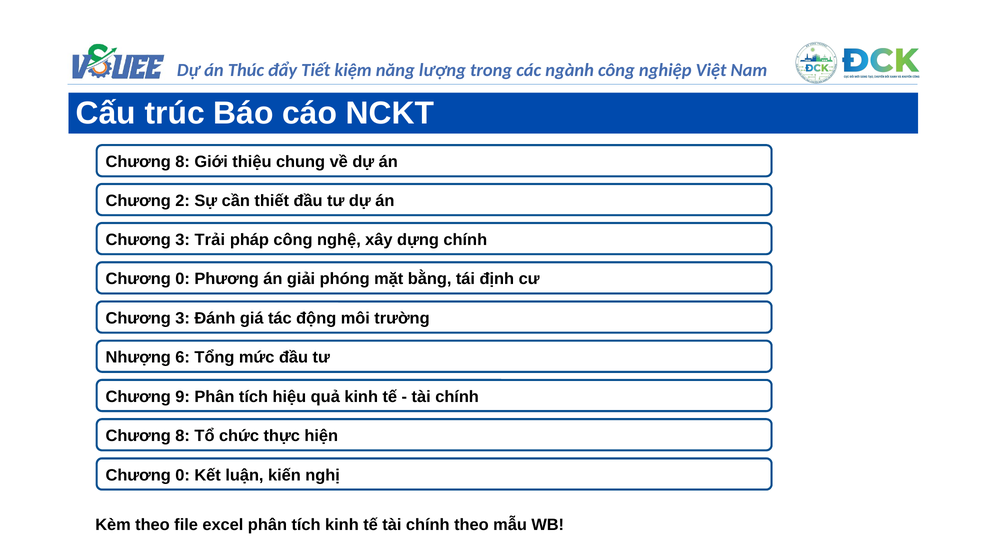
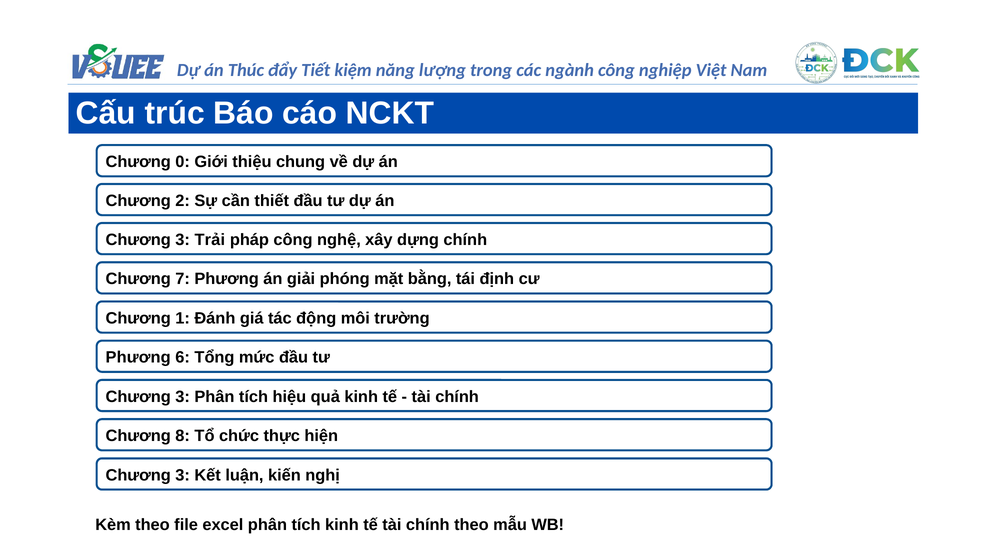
8 at (183, 162): 8 -> 0
0 at (183, 279): 0 -> 7
3 at (183, 318): 3 -> 1
Nhượng at (138, 357): Nhượng -> Phương
9 at (183, 397): 9 -> 3
0 at (183, 475): 0 -> 3
